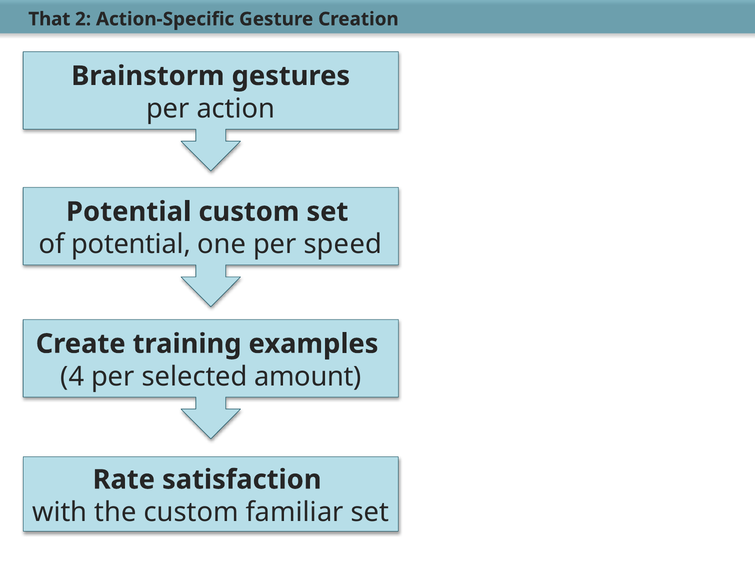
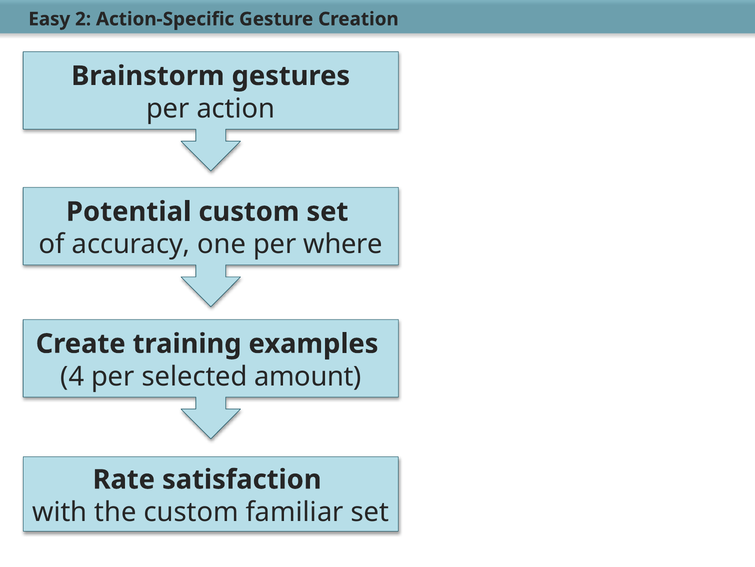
That: That -> Easy
of potential: potential -> accuracy
speed: speed -> where
